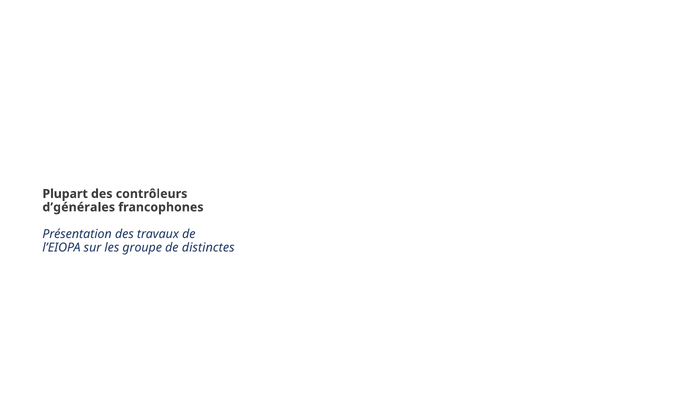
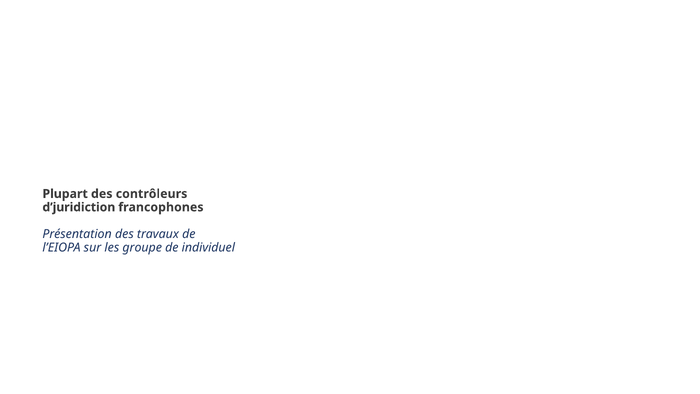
d’générales: d’générales -> d’juridiction
distinctes: distinctes -> individuel
